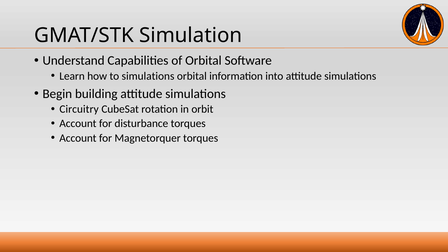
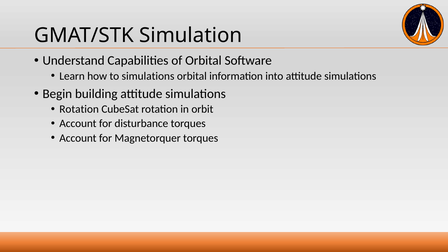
Circuitry at (79, 109): Circuitry -> Rotation
